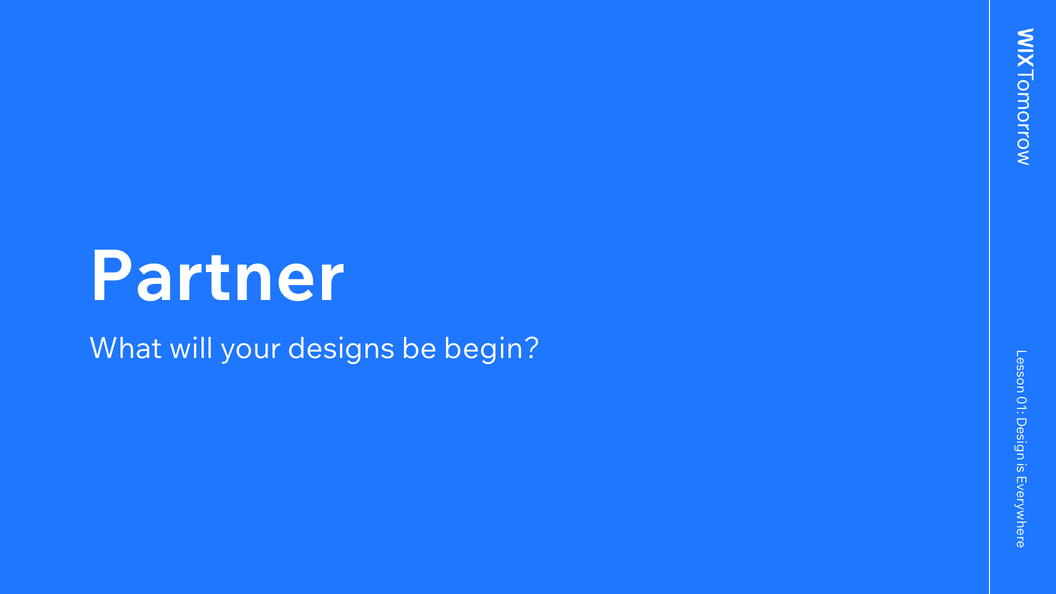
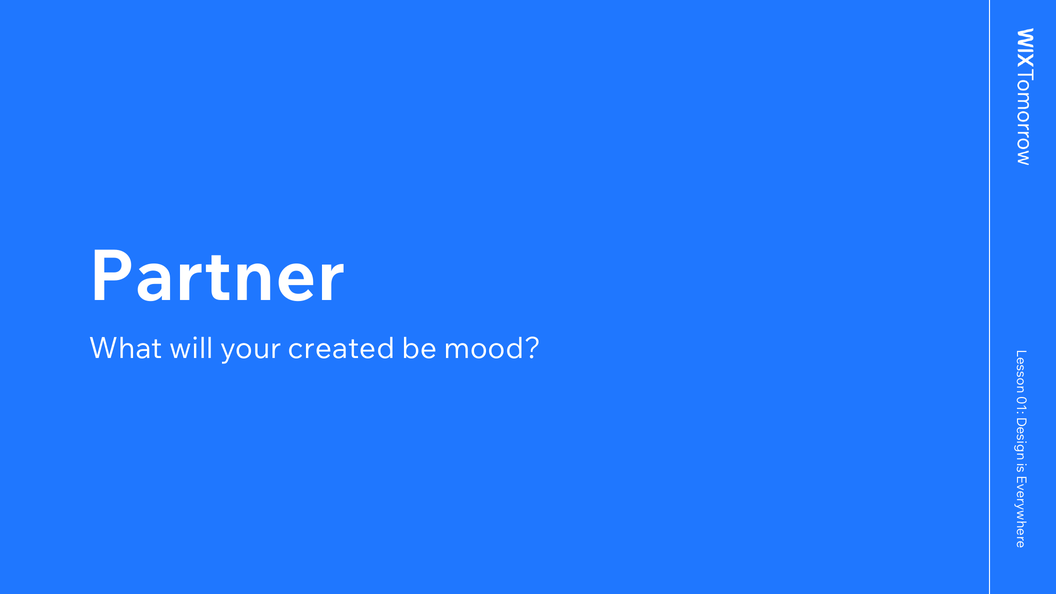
designs: designs -> created
begin: begin -> mood
